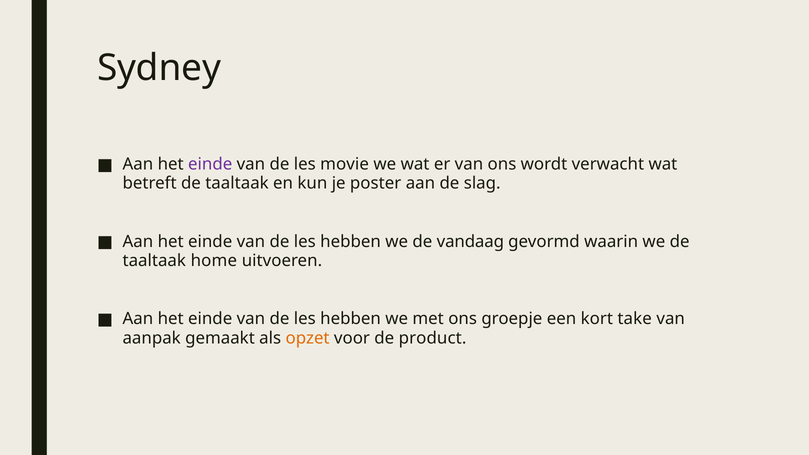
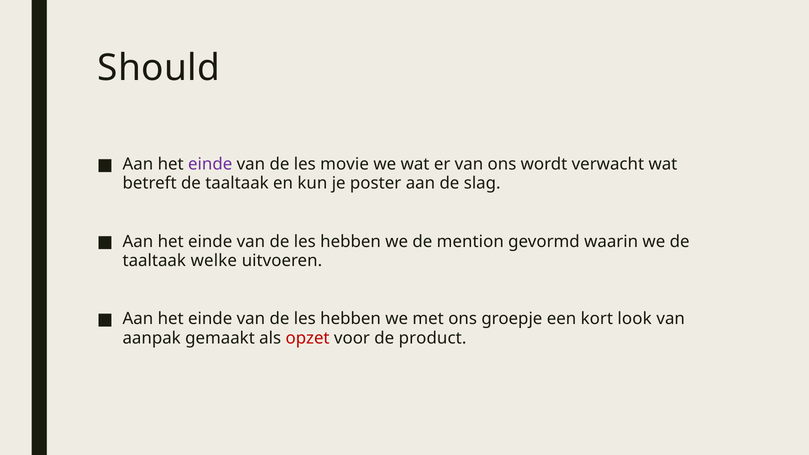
Sydney: Sydney -> Should
vandaag: vandaag -> mention
home: home -> welke
take: take -> look
opzet colour: orange -> red
